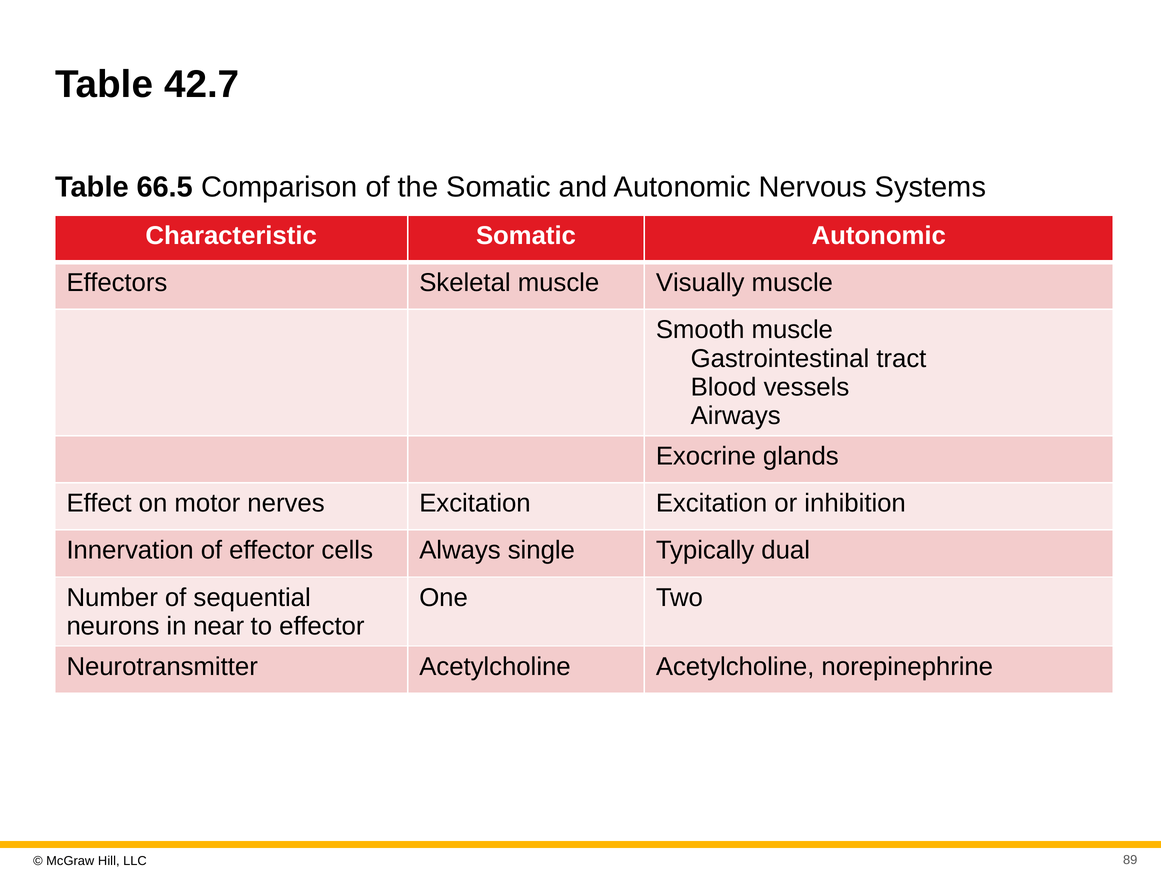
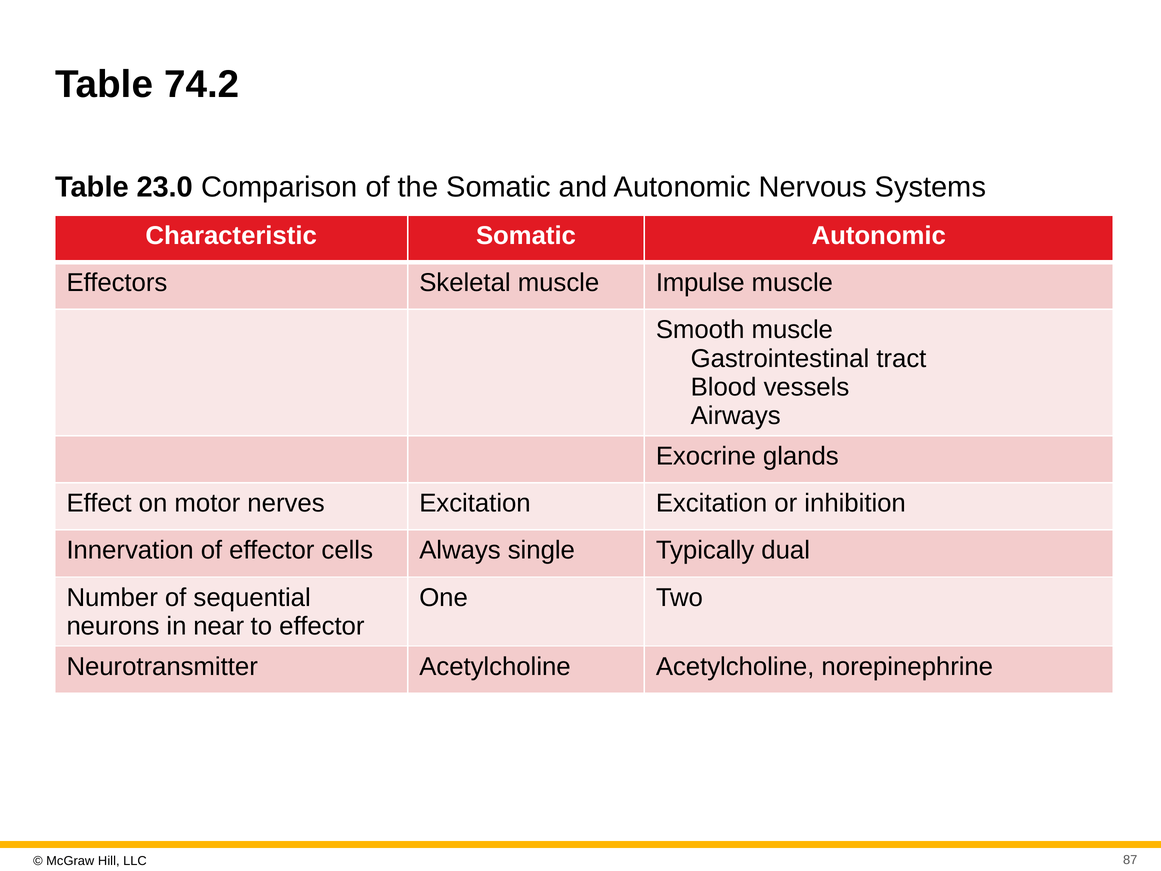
42.7: 42.7 -> 74.2
66.5: 66.5 -> 23.0
Visually: Visually -> Impulse
89: 89 -> 87
